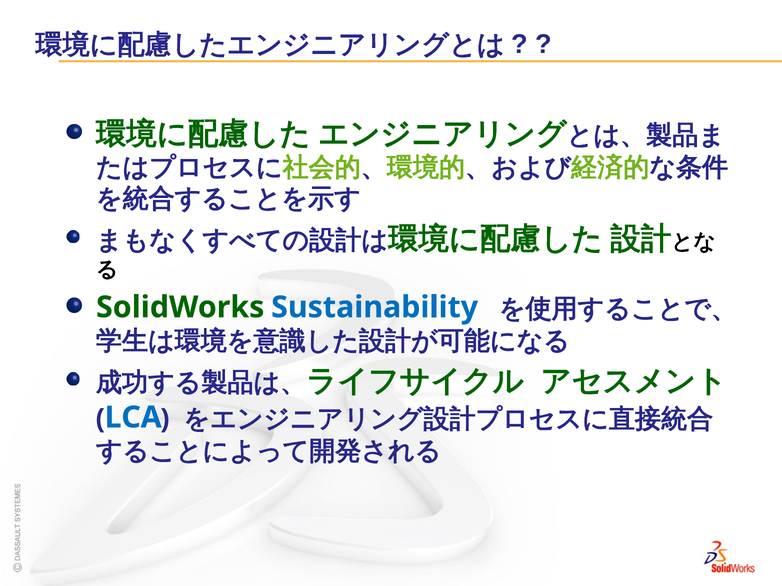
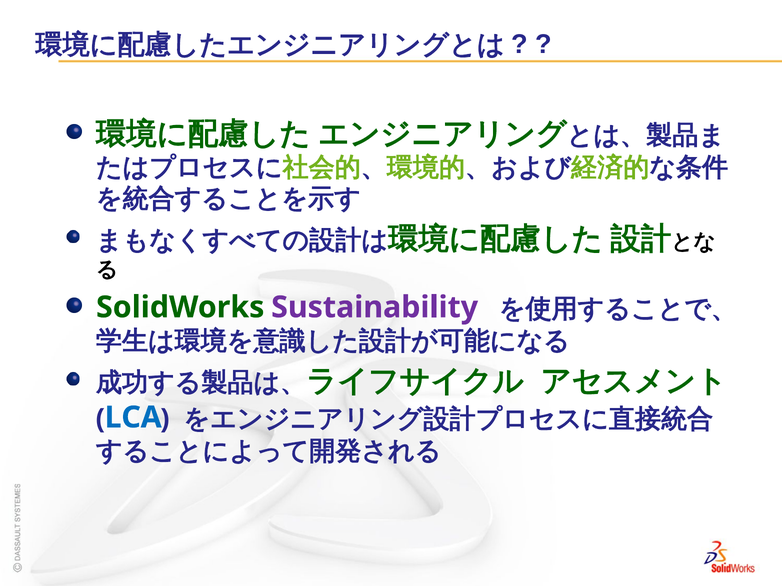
Sustainability colour: blue -> purple
